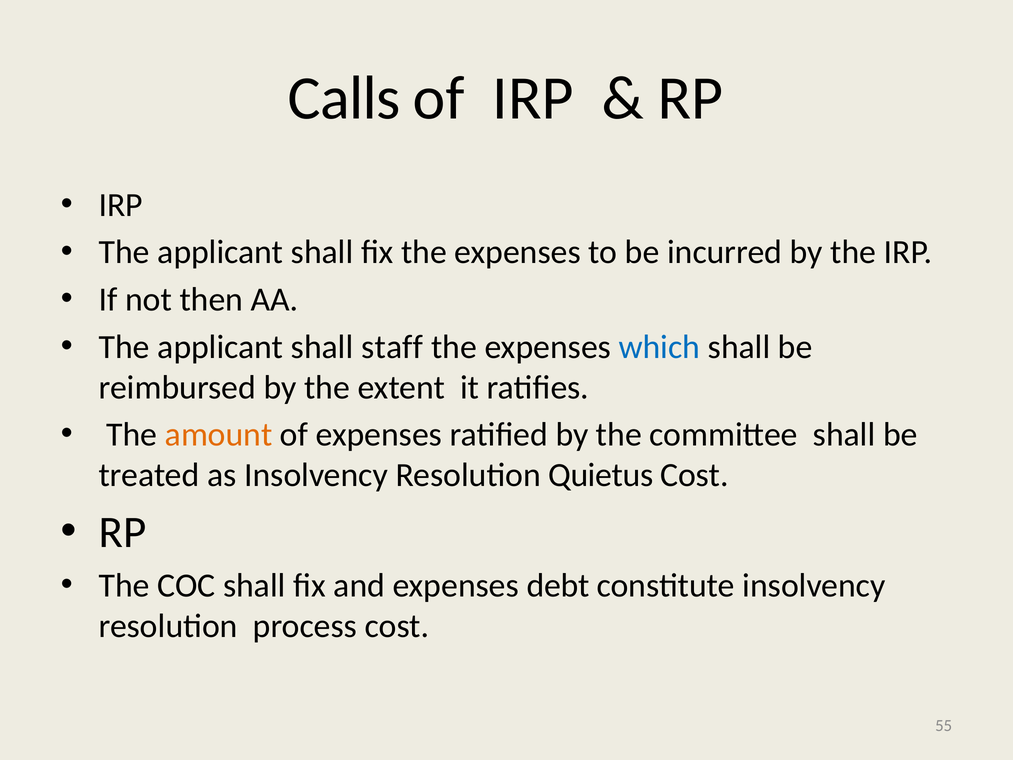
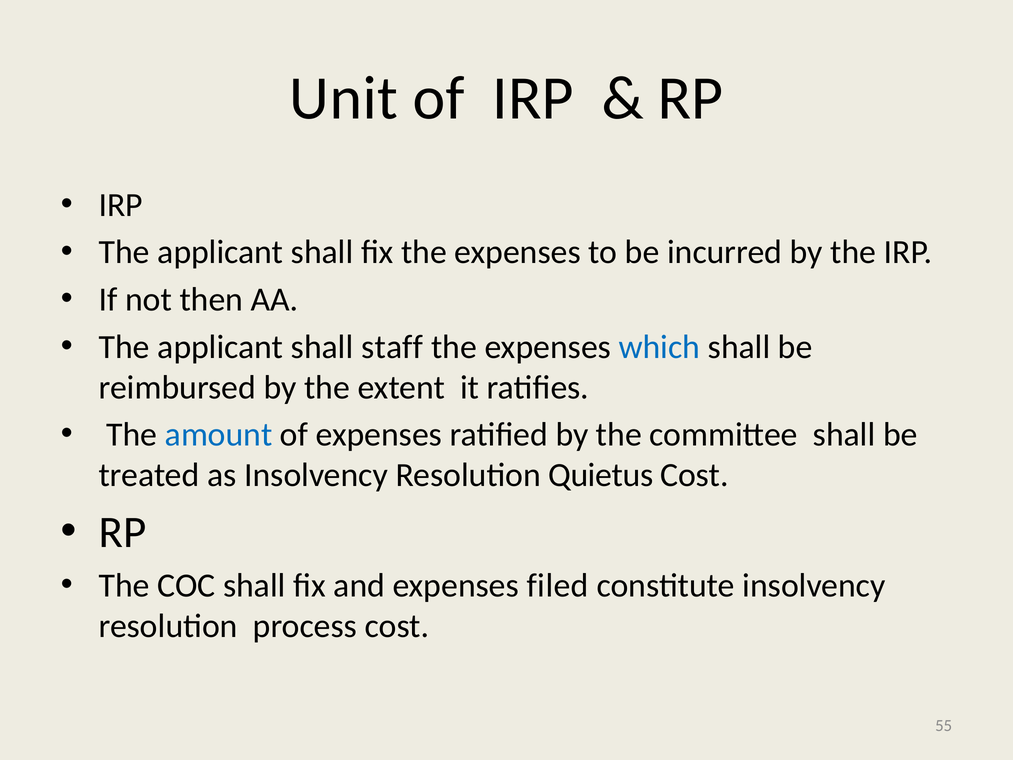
Calls: Calls -> Unit
amount colour: orange -> blue
debt: debt -> filed
